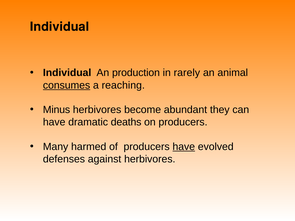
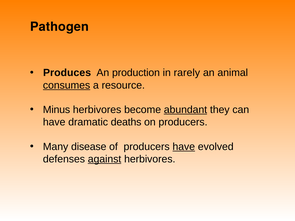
Individual at (60, 27): Individual -> Pathogen
Individual at (67, 73): Individual -> Produces
reaching: reaching -> resource
abundant underline: none -> present
harmed: harmed -> disease
against underline: none -> present
